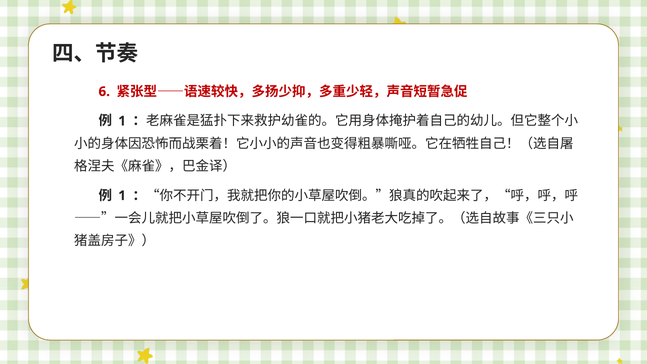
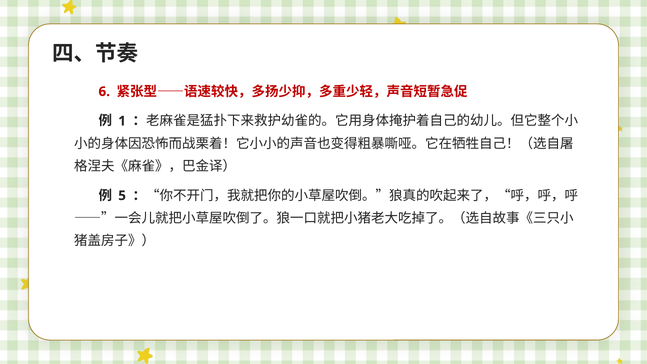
1 at (122, 196): 1 -> 5
